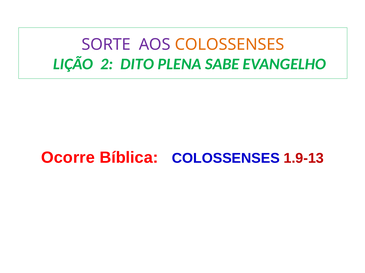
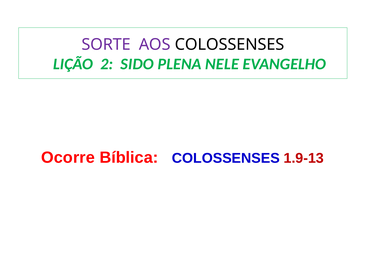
COLOSSENSES at (229, 45) colour: orange -> black
DITO: DITO -> SIDO
SABE: SABE -> NELE
